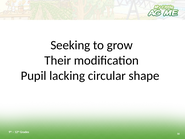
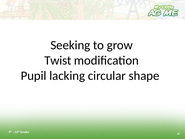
Their: Their -> Twist
